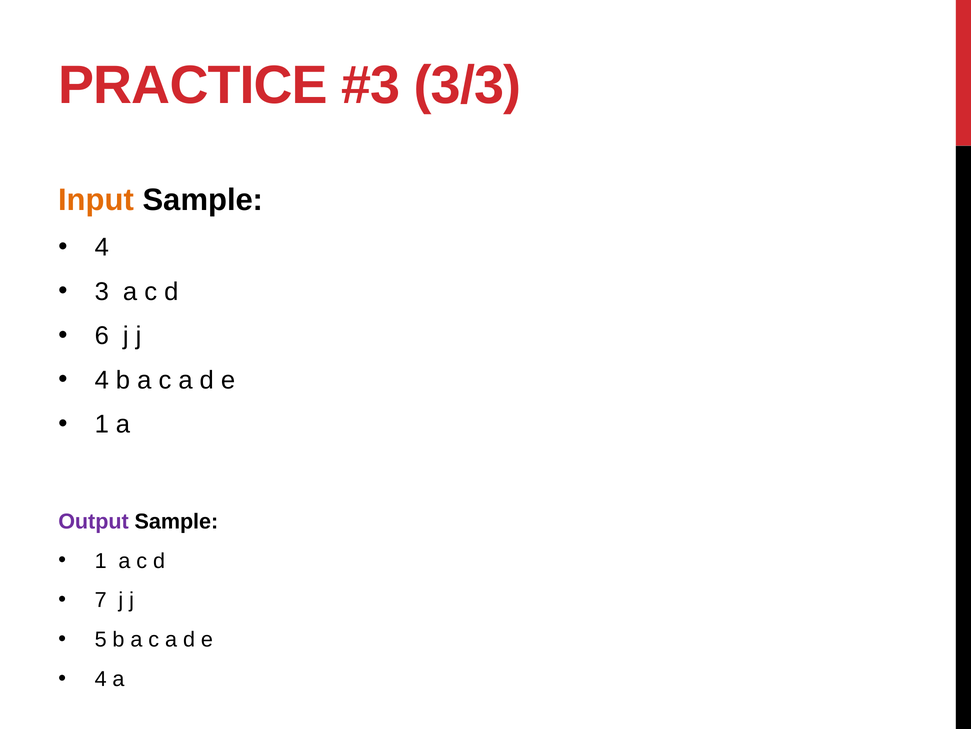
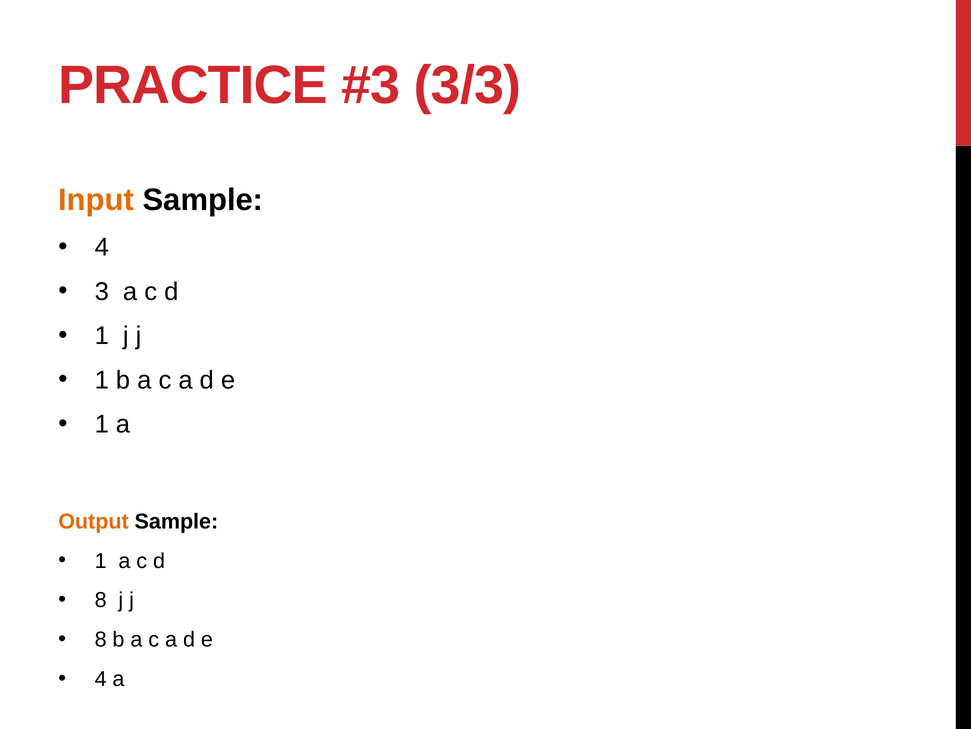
6 at (102, 336): 6 -> 1
4 at (102, 380): 4 -> 1
Output colour: purple -> orange
7 at (101, 600): 7 -> 8
5 at (101, 639): 5 -> 8
